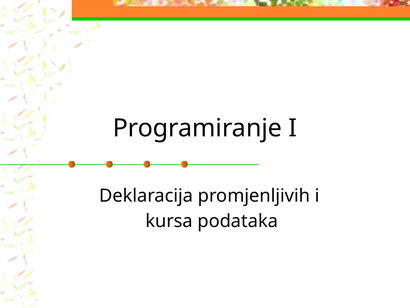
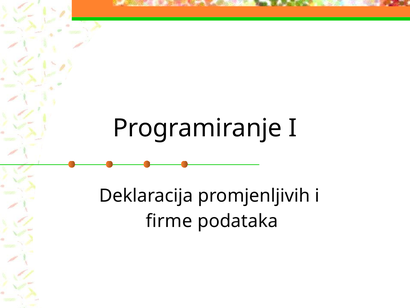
kursa: kursa -> firme
